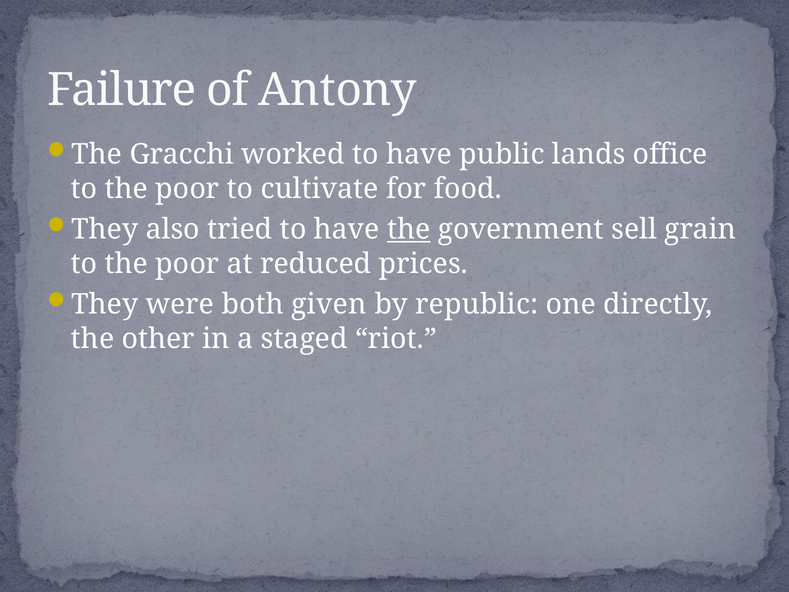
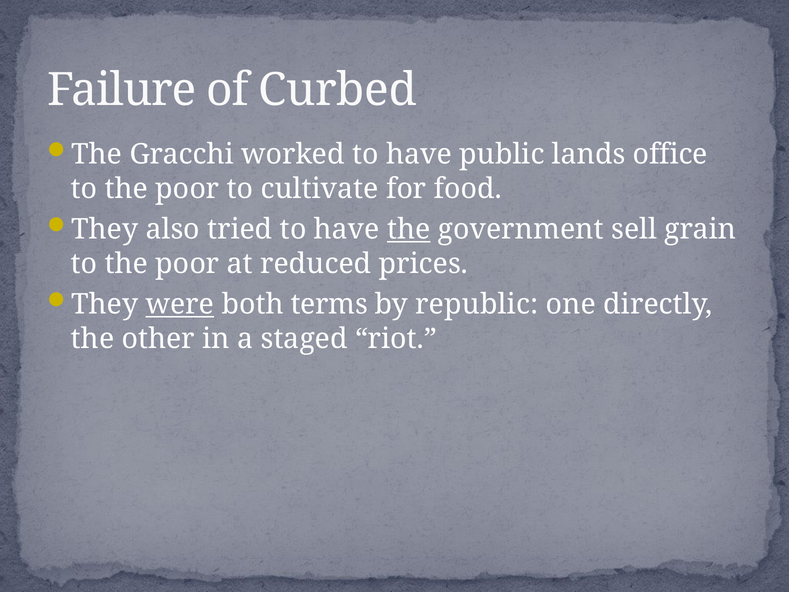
Antony: Antony -> Curbed
were underline: none -> present
given: given -> terms
